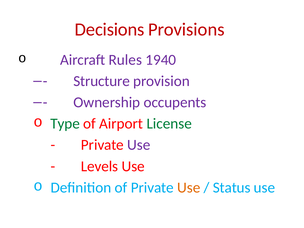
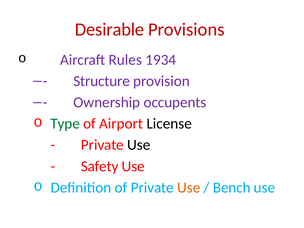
Decisions: Decisions -> Desirable
1940: 1940 -> 1934
License colour: green -> black
Use at (139, 145) colour: purple -> black
Levels: Levels -> Safety
Status: Status -> Bench
